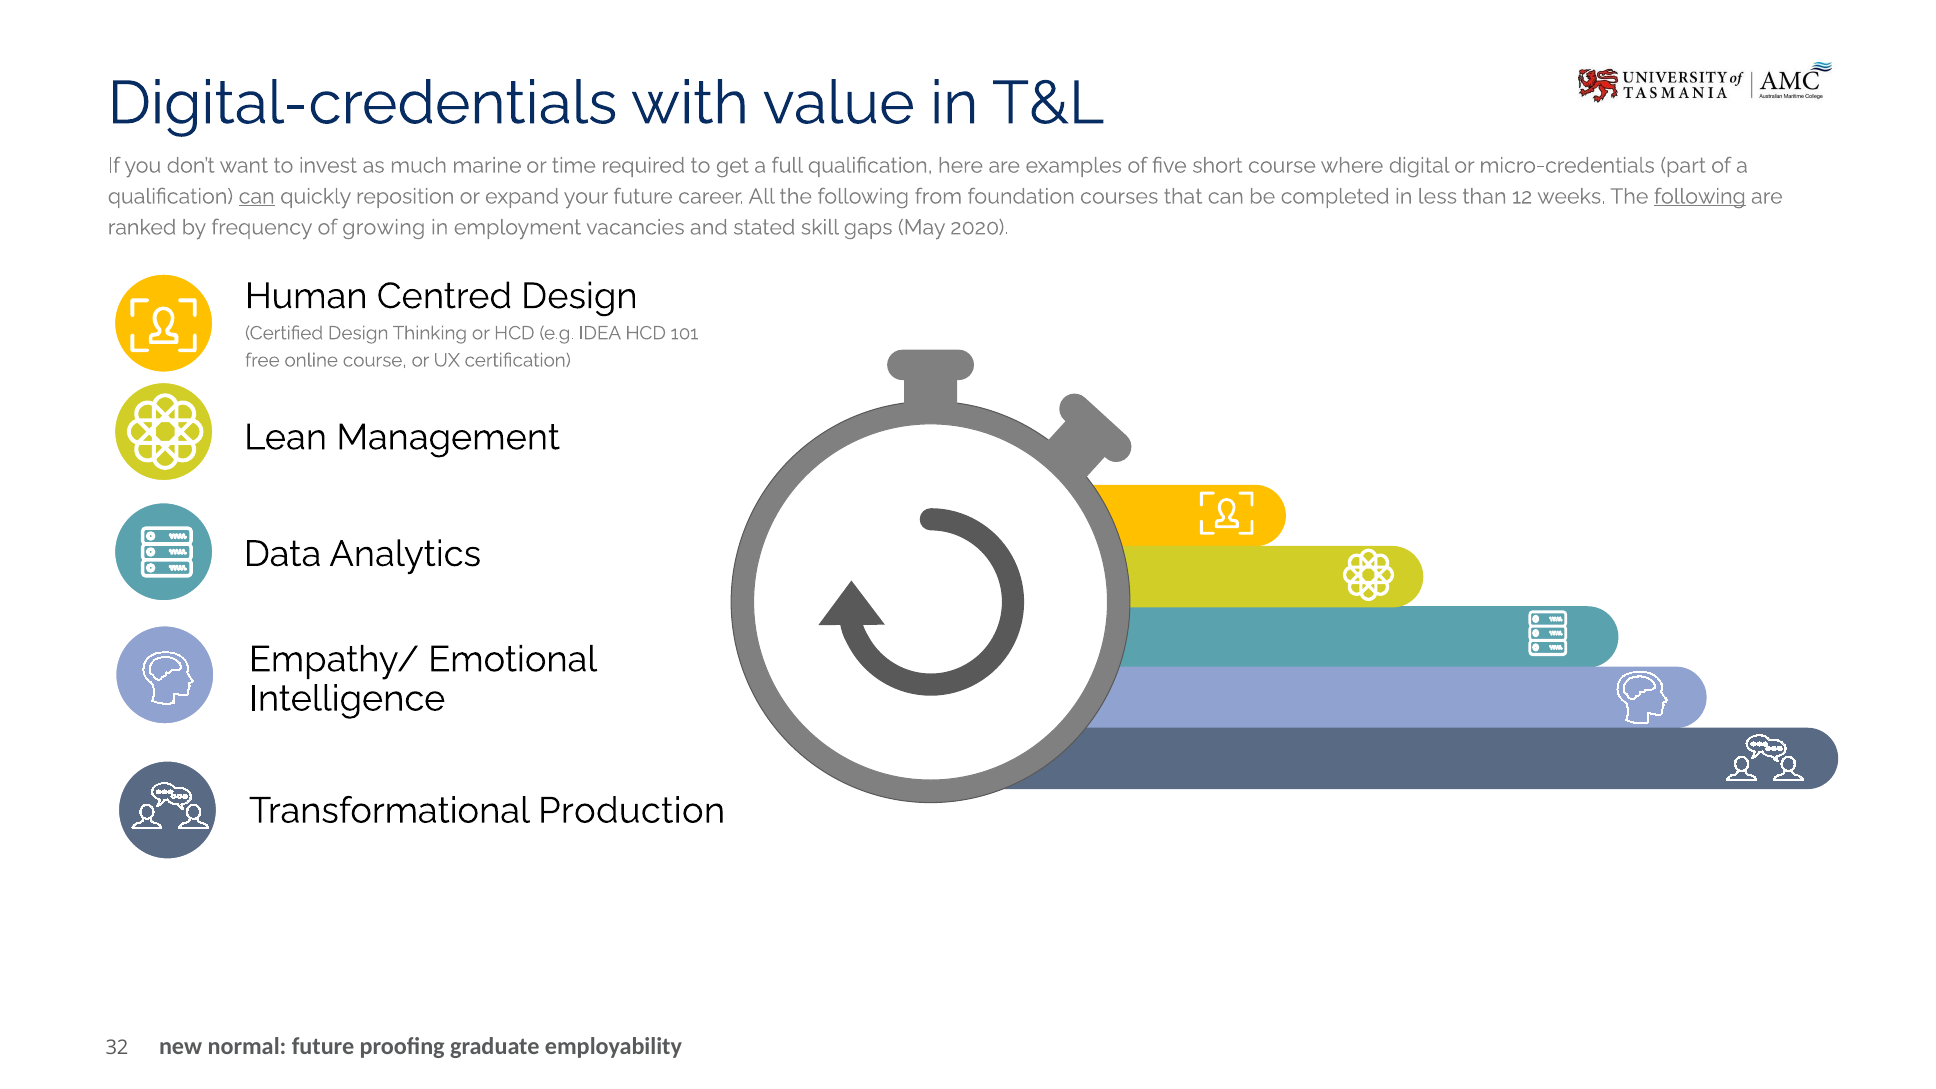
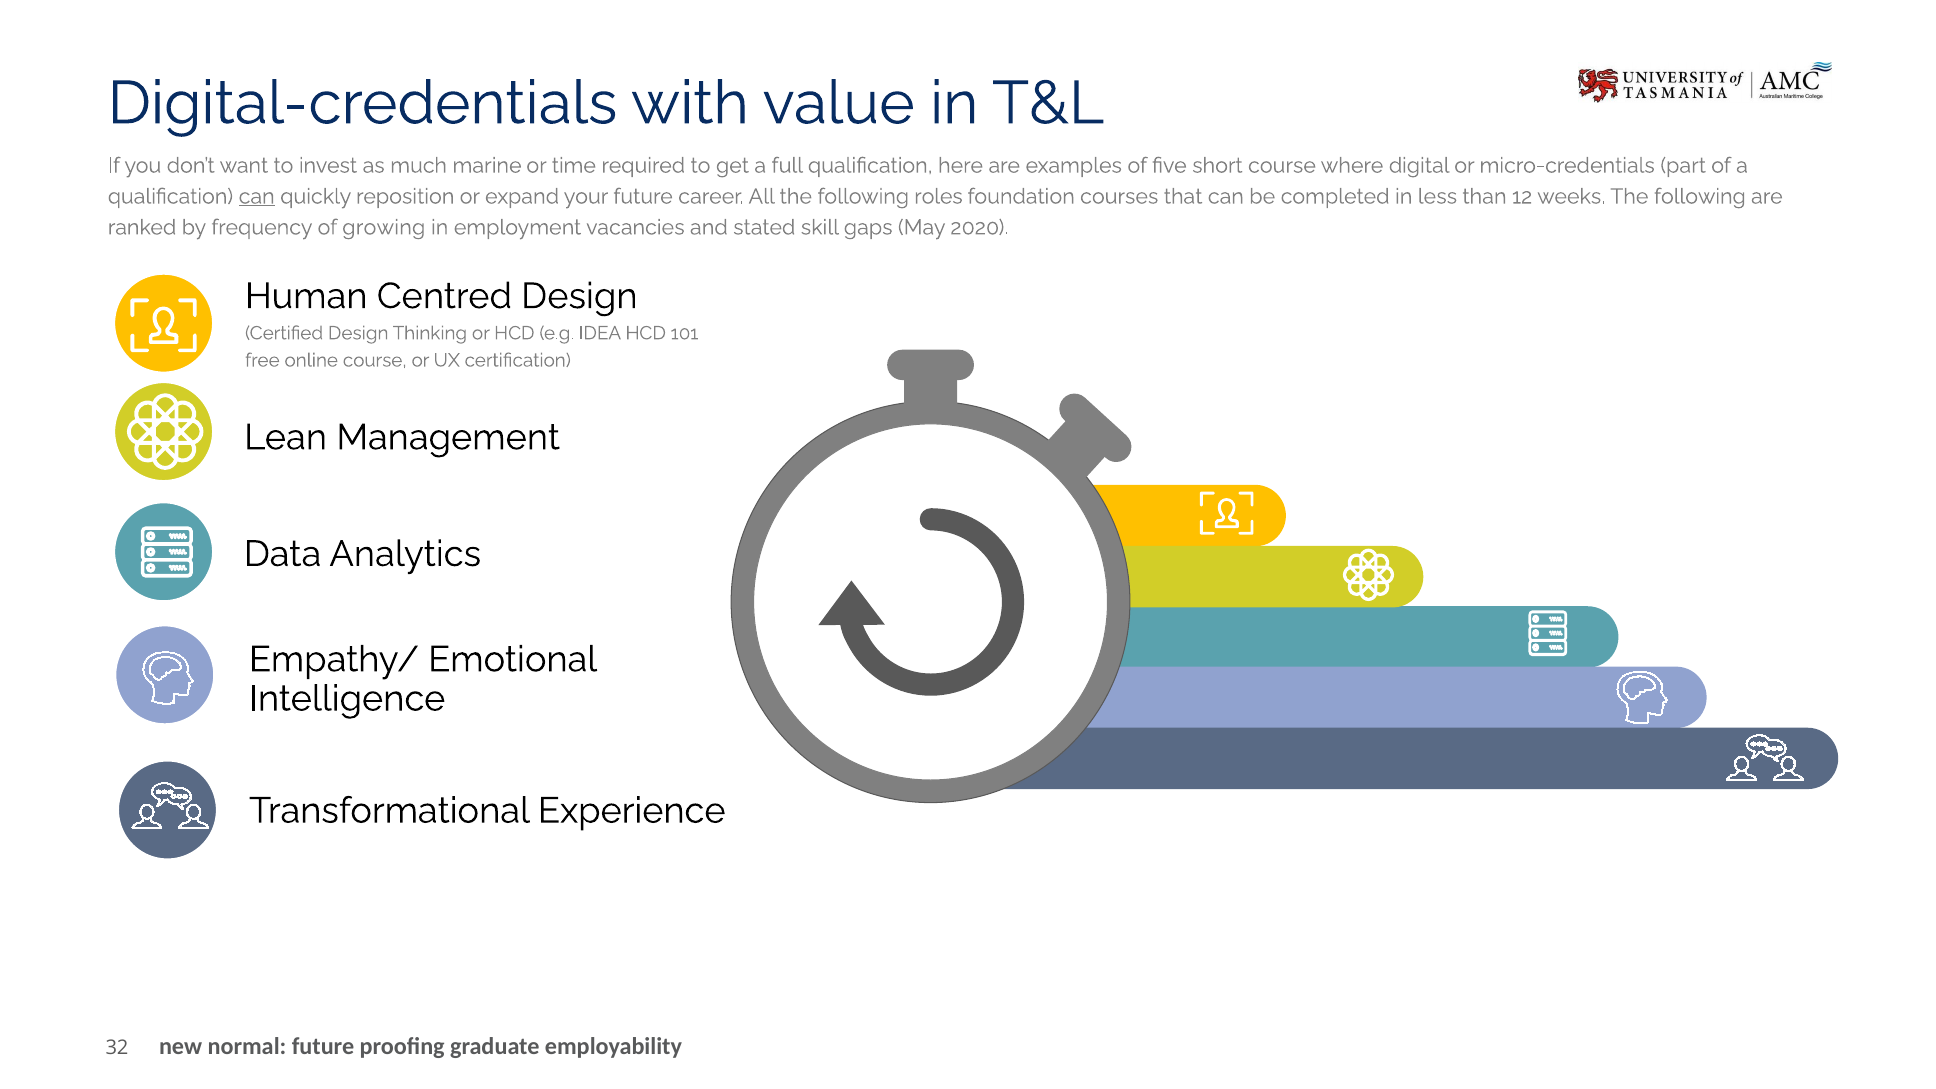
from: from -> roles
following at (1700, 196) underline: present -> none
Production: Production -> Experience
